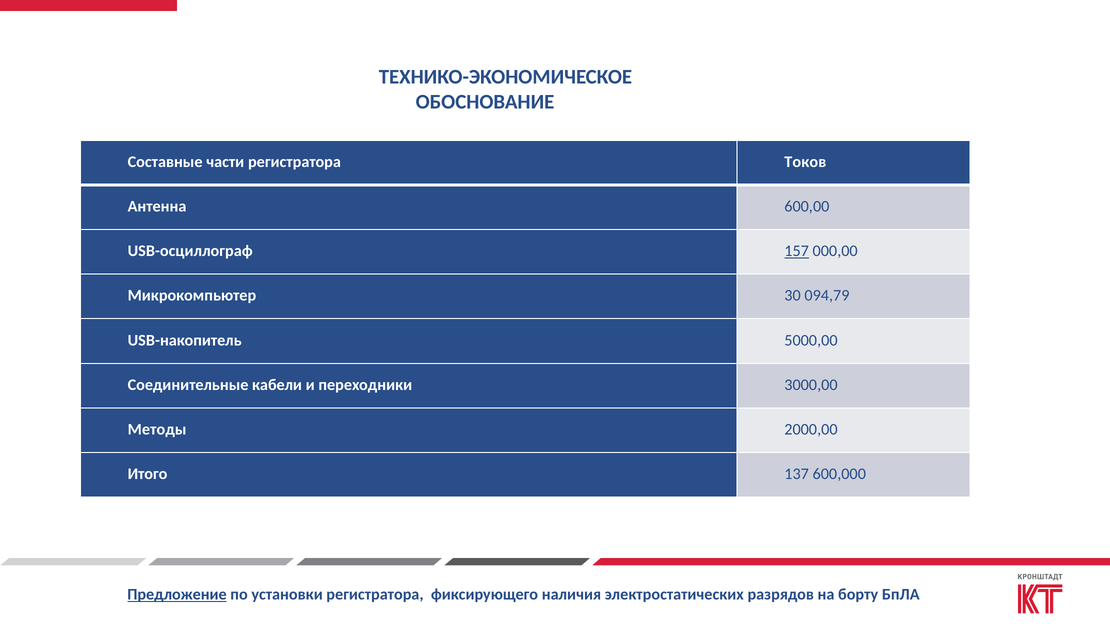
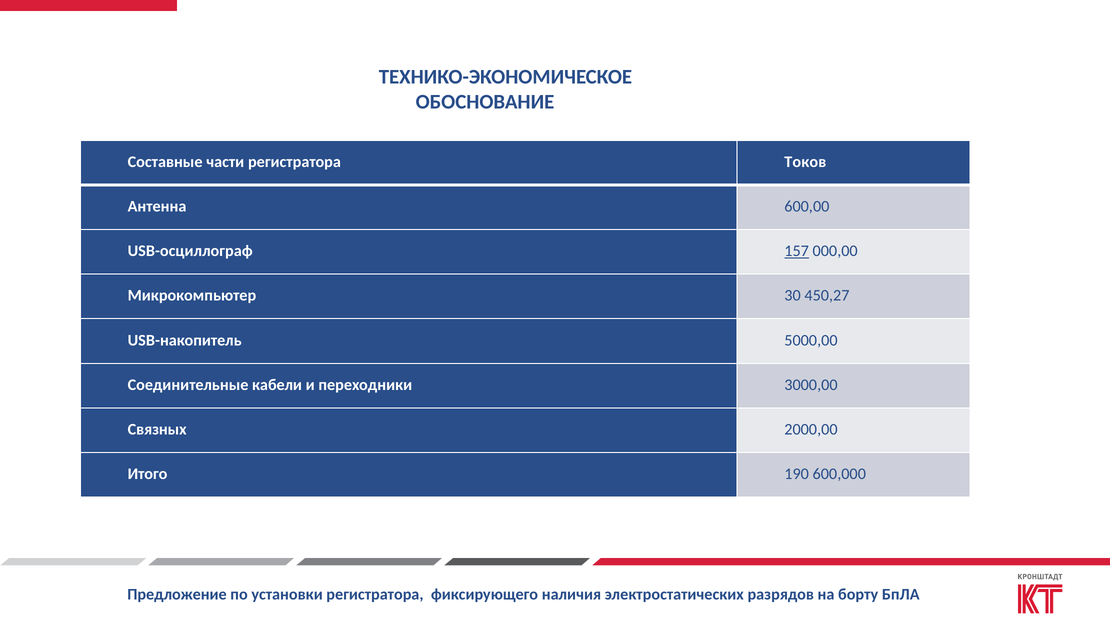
094,79: 094,79 -> 450,27
Методы: Методы -> Связных
137: 137 -> 190
Предложение underline: present -> none
